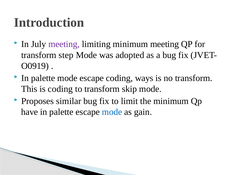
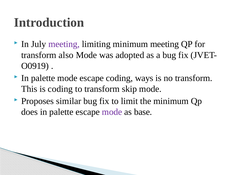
step: step -> also
have: have -> does
mode at (112, 112) colour: blue -> purple
gain: gain -> base
